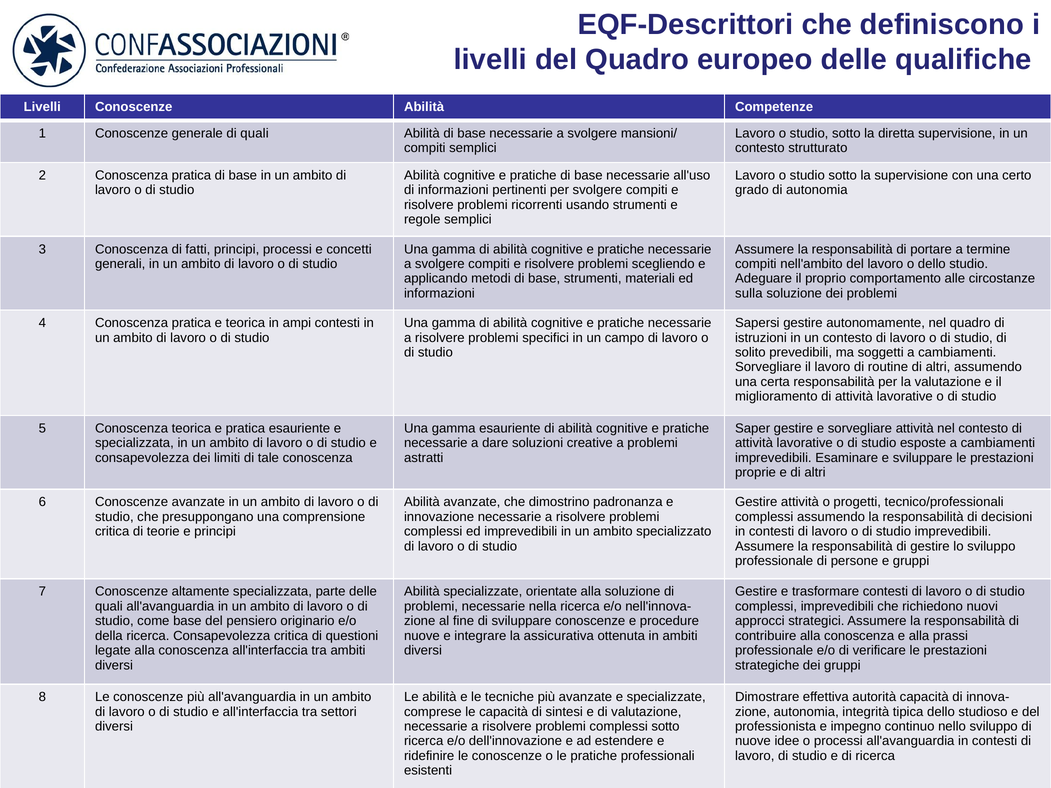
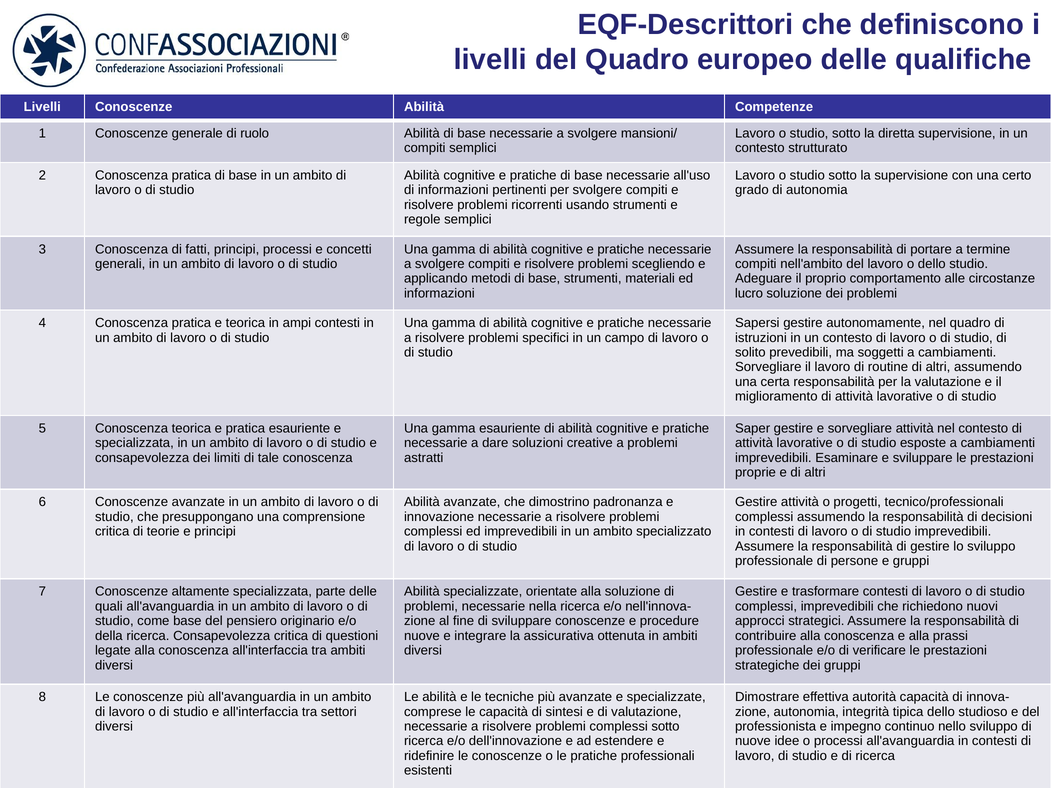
di quali: quali -> ruolo
sulla: sulla -> lucro
